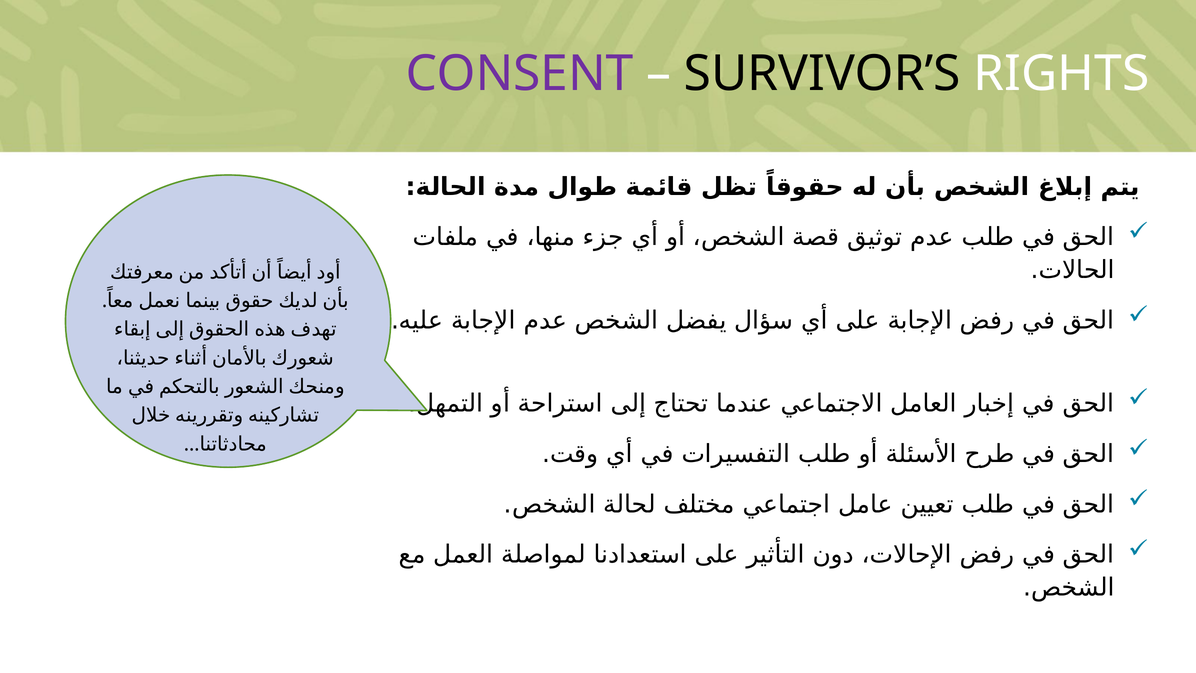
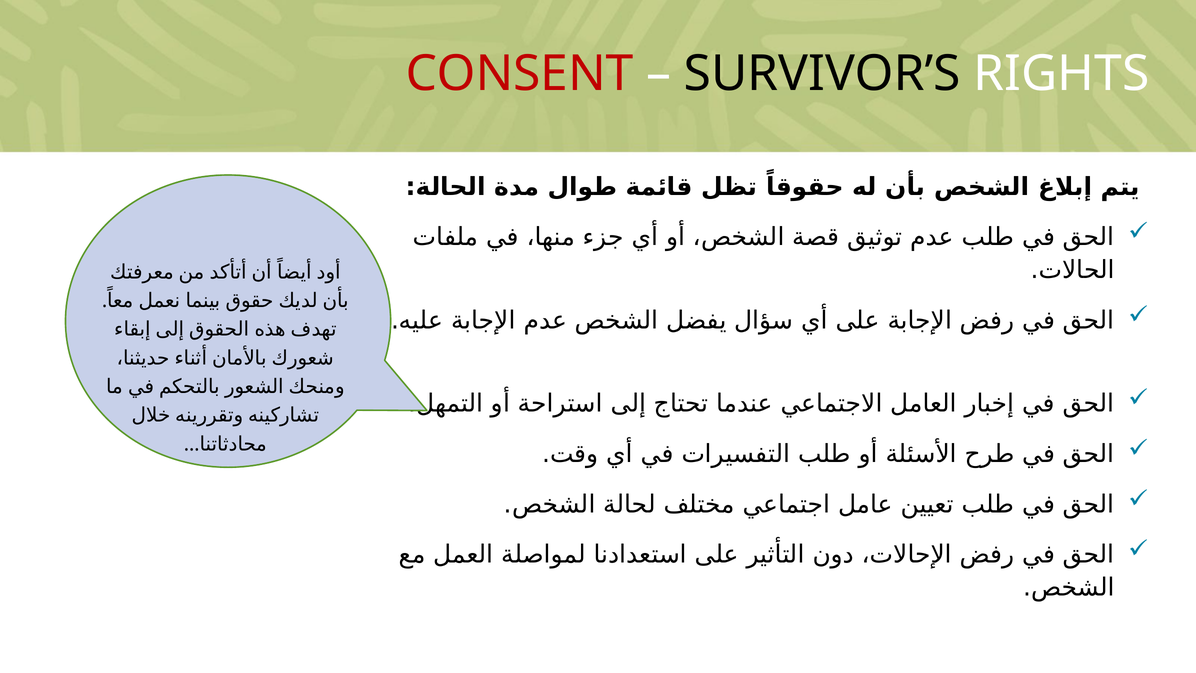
CONSENT colour: purple -> red
